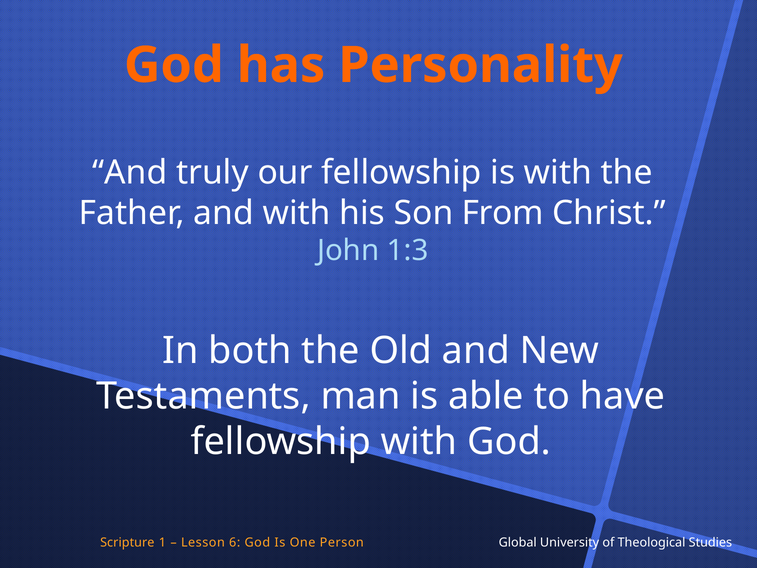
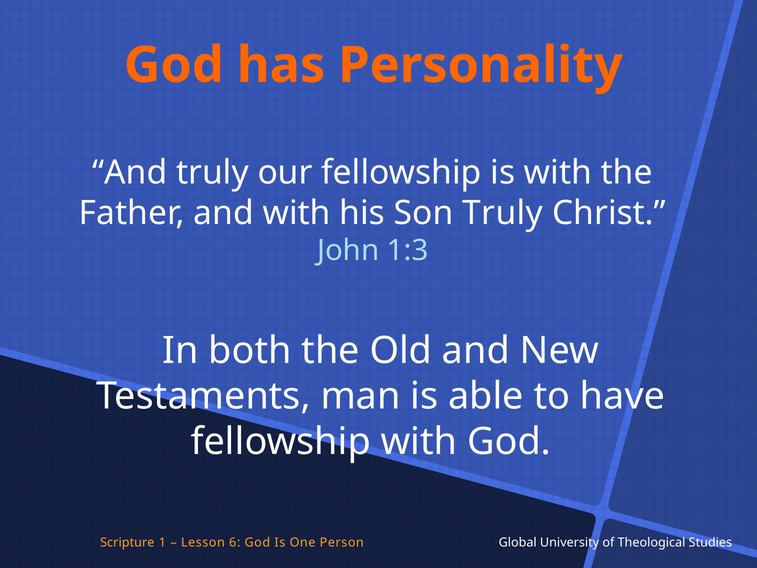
Son From: From -> Truly
